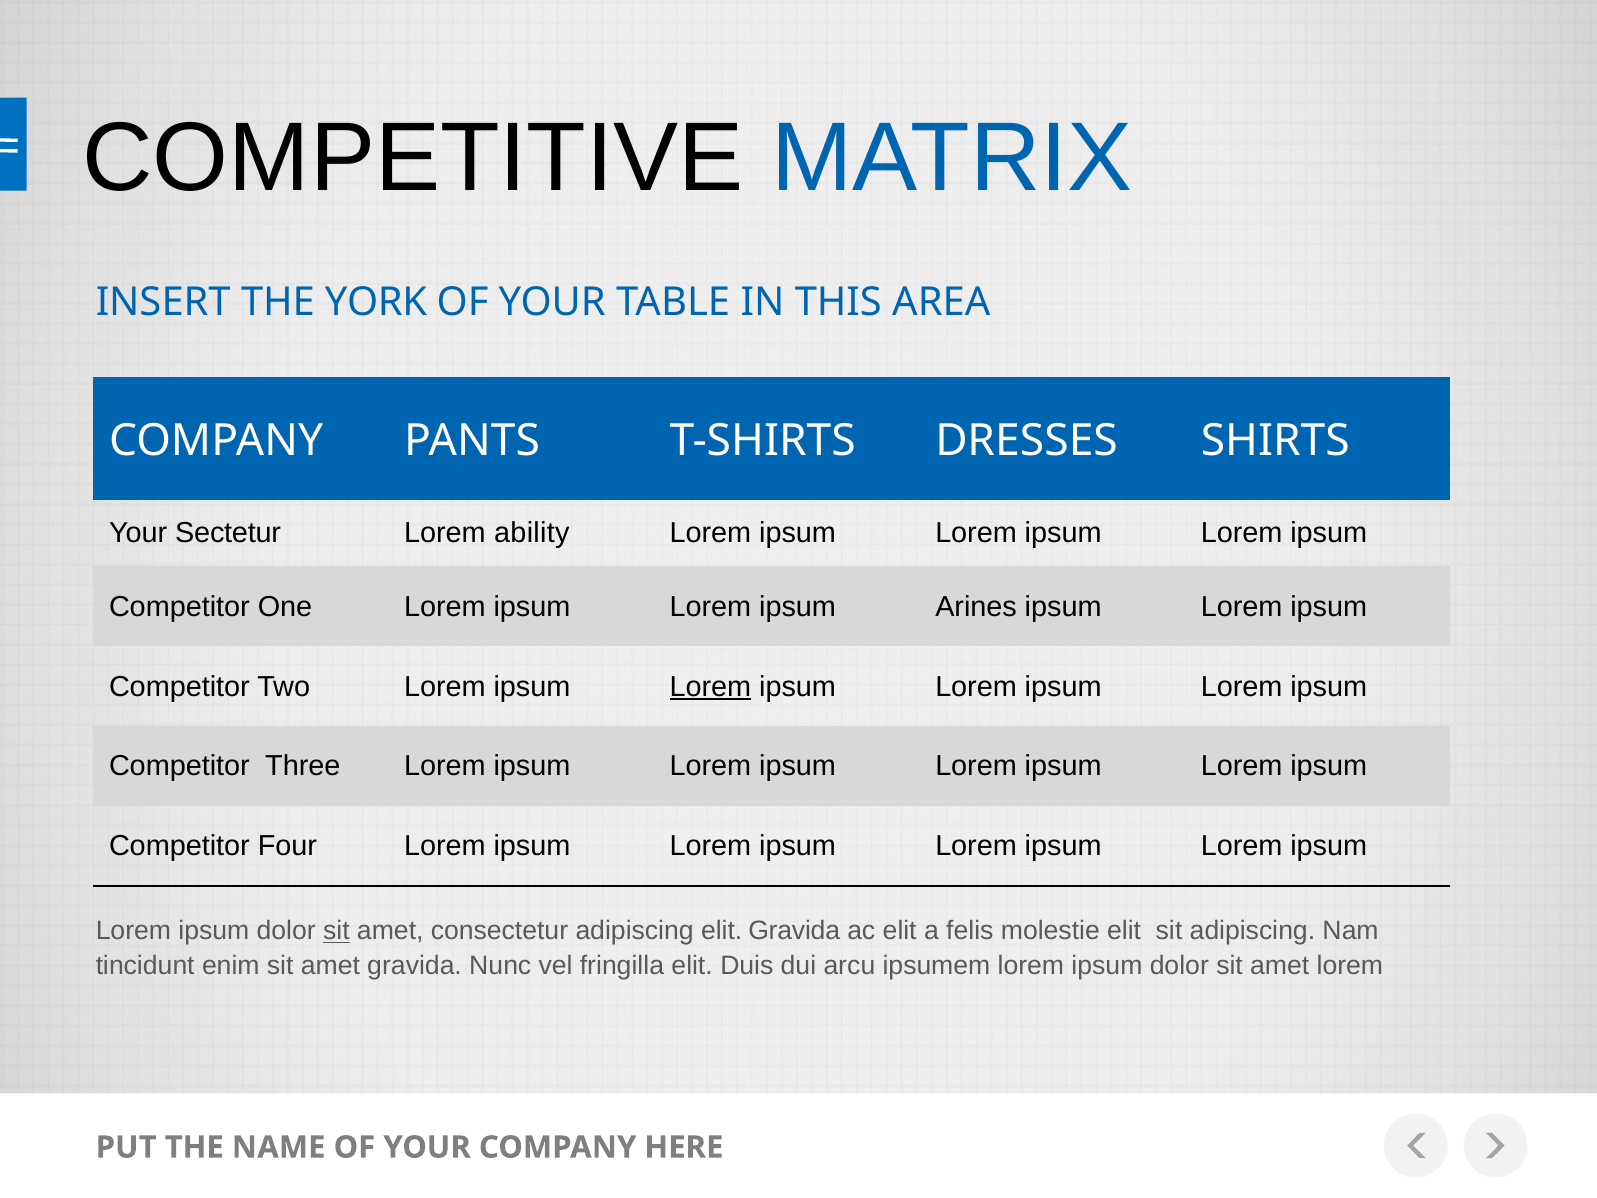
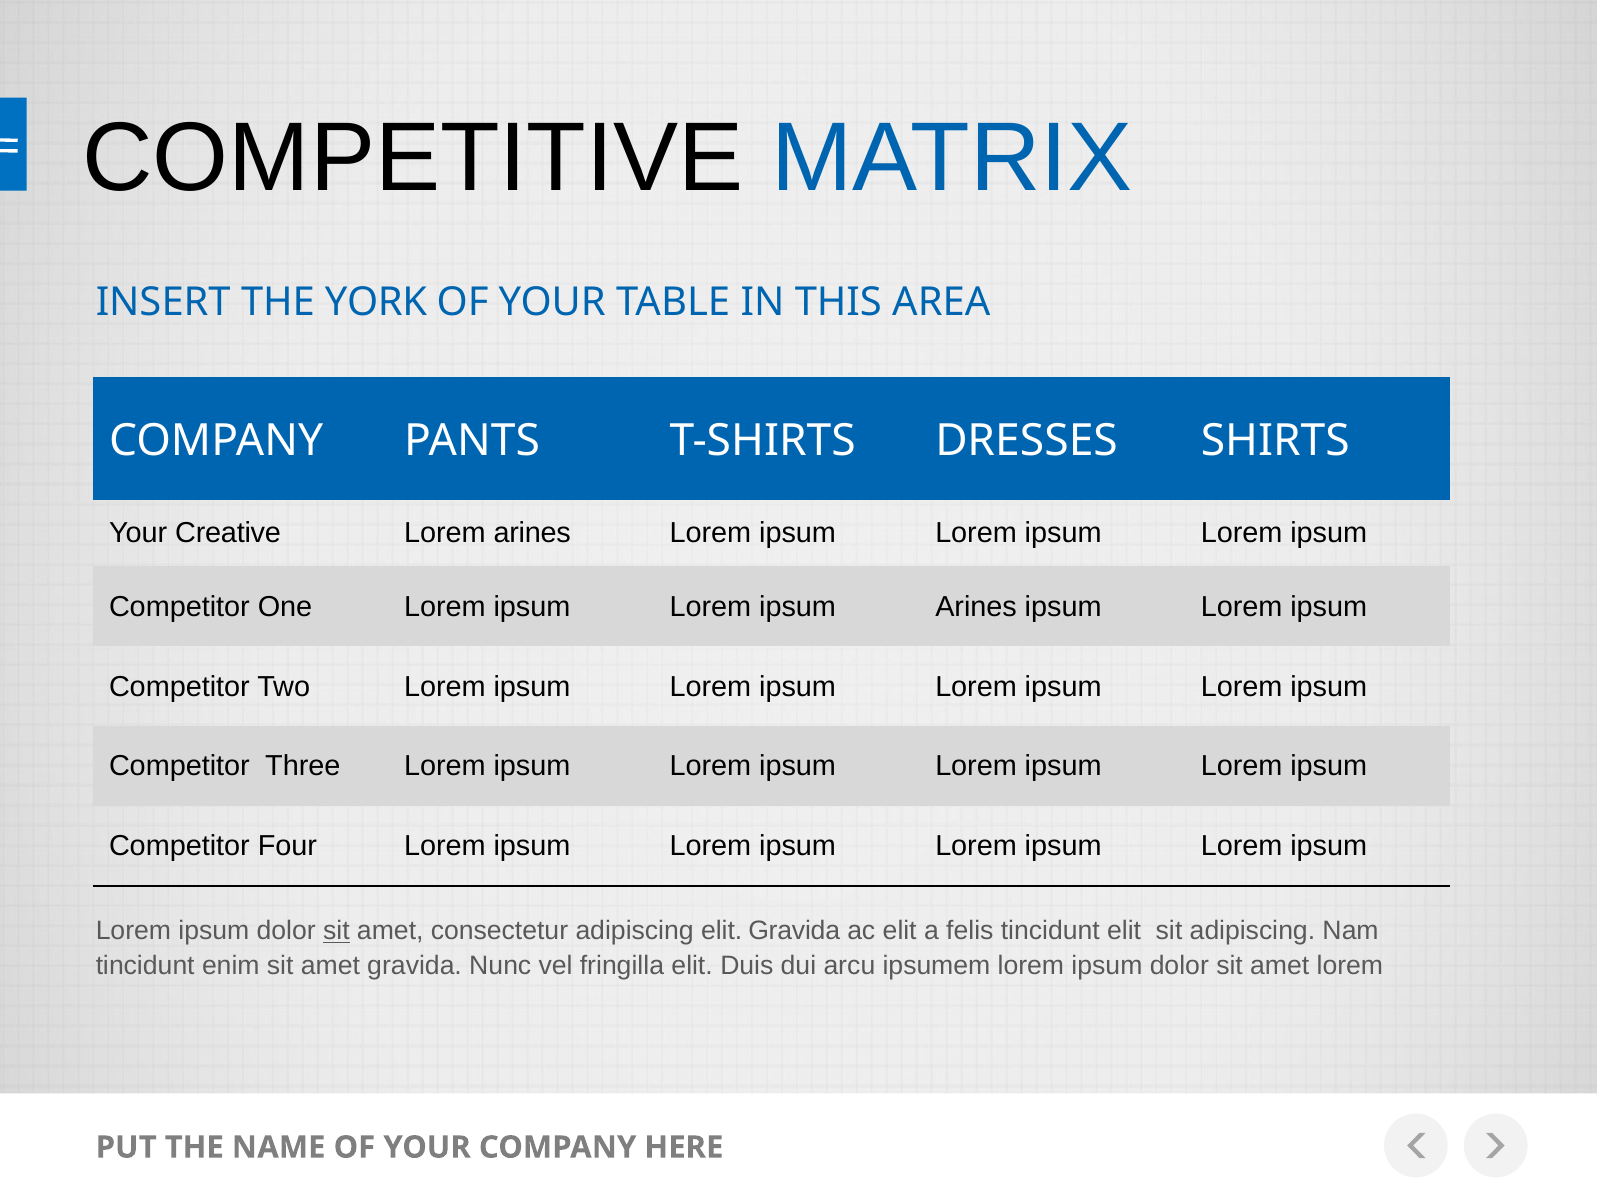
Sectetur: Sectetur -> Creative
Lorem ability: ability -> arines
Lorem at (710, 686) underline: present -> none
felis molestie: molestie -> tincidunt
